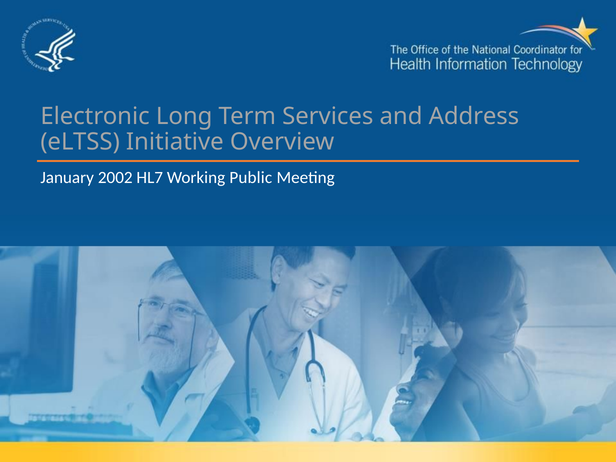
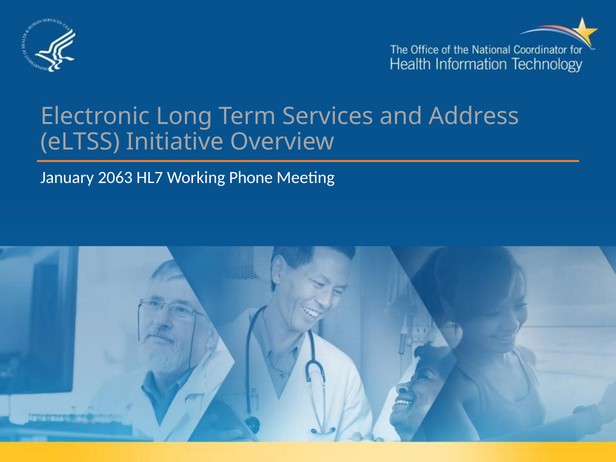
2002: 2002 -> 2063
Public: Public -> Phone
